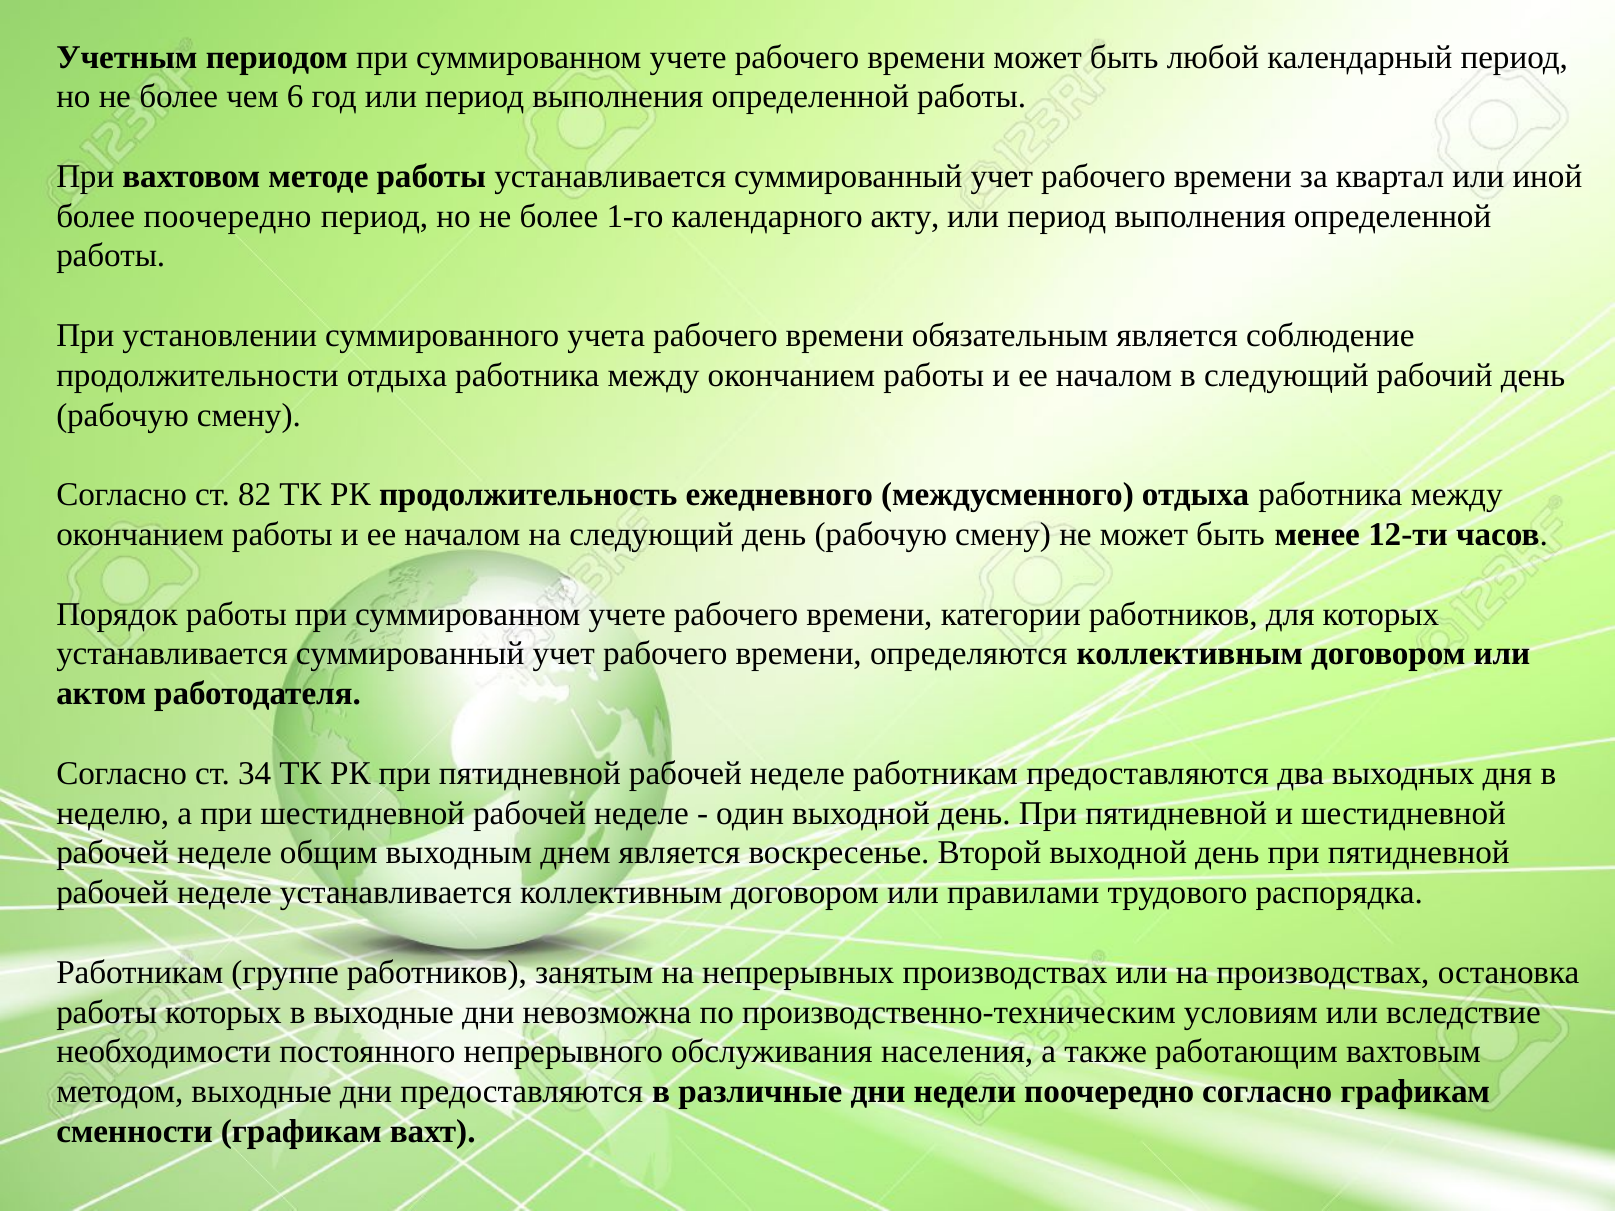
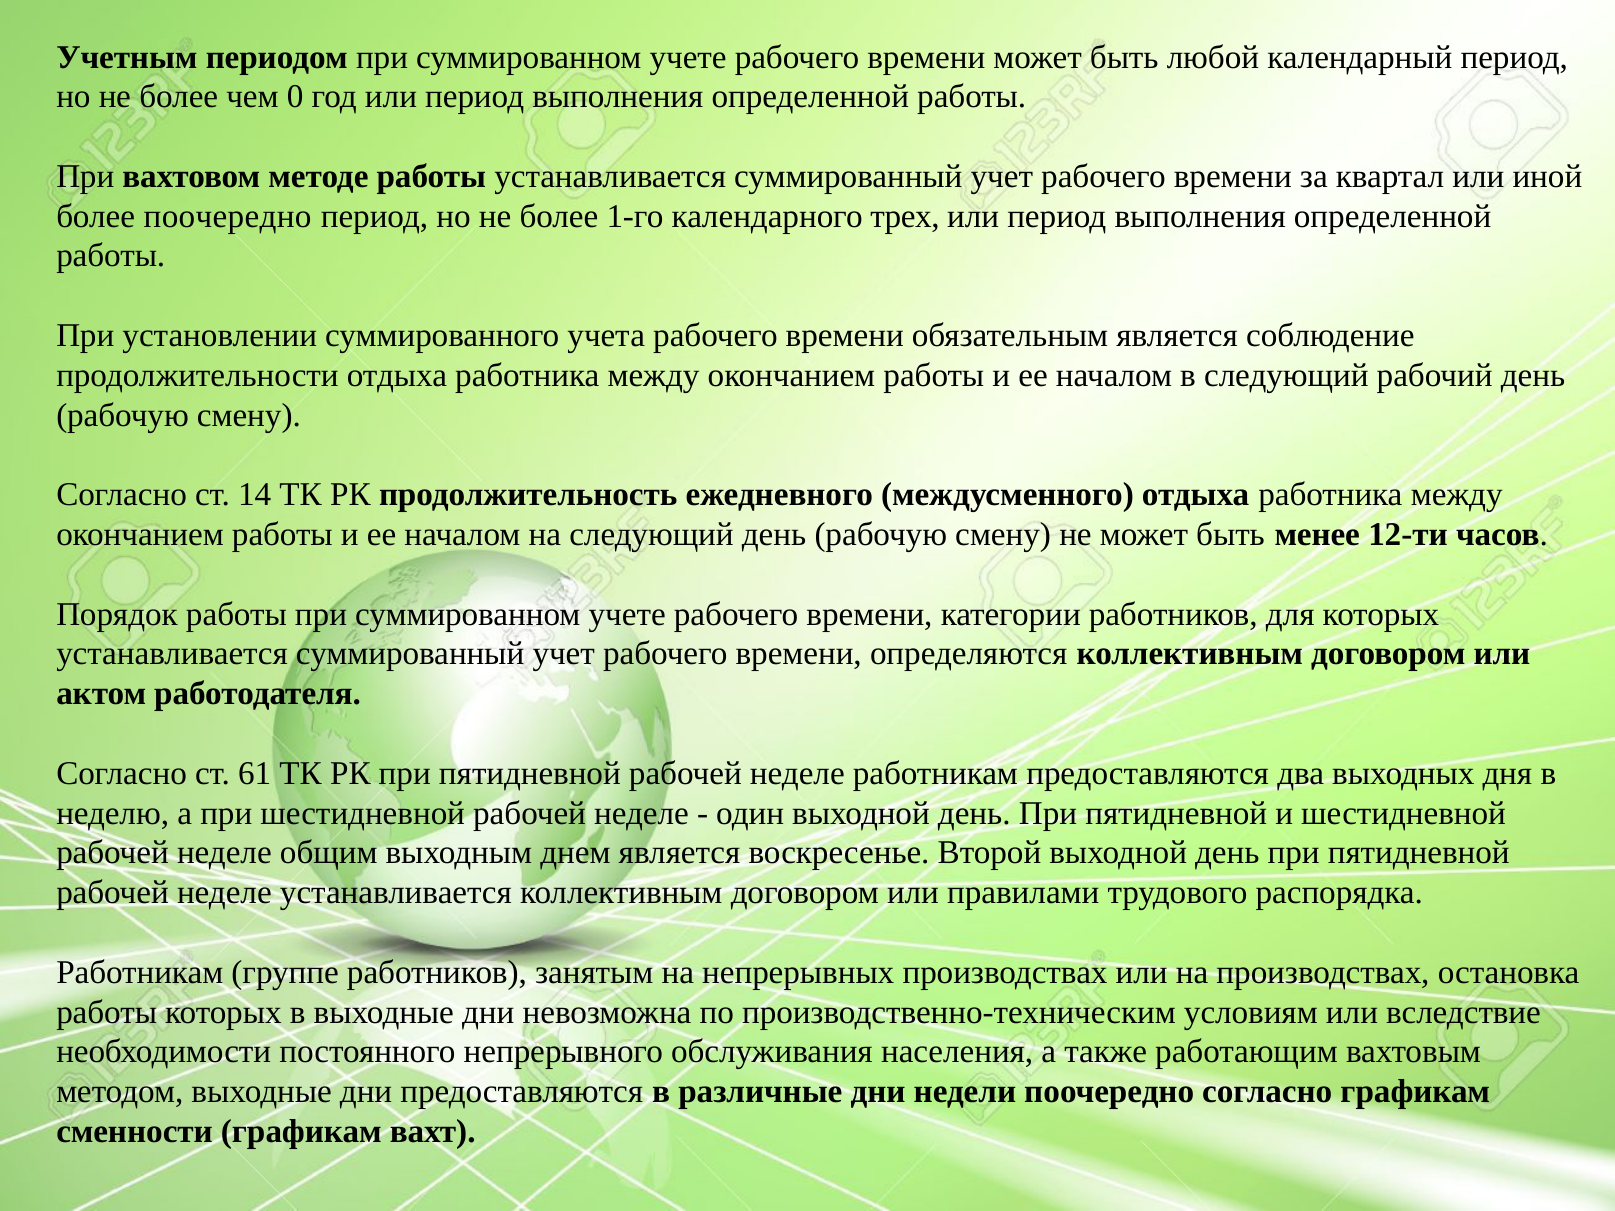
6: 6 -> 0
акту: акту -> трех
82: 82 -> 14
34: 34 -> 61
